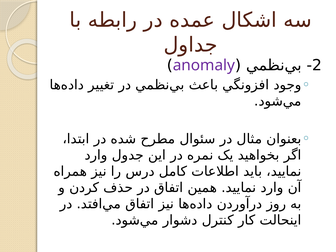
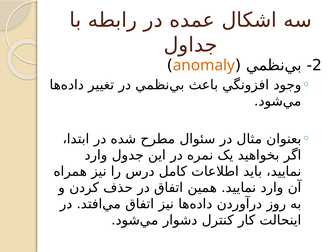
anomaly colour: purple -> orange
